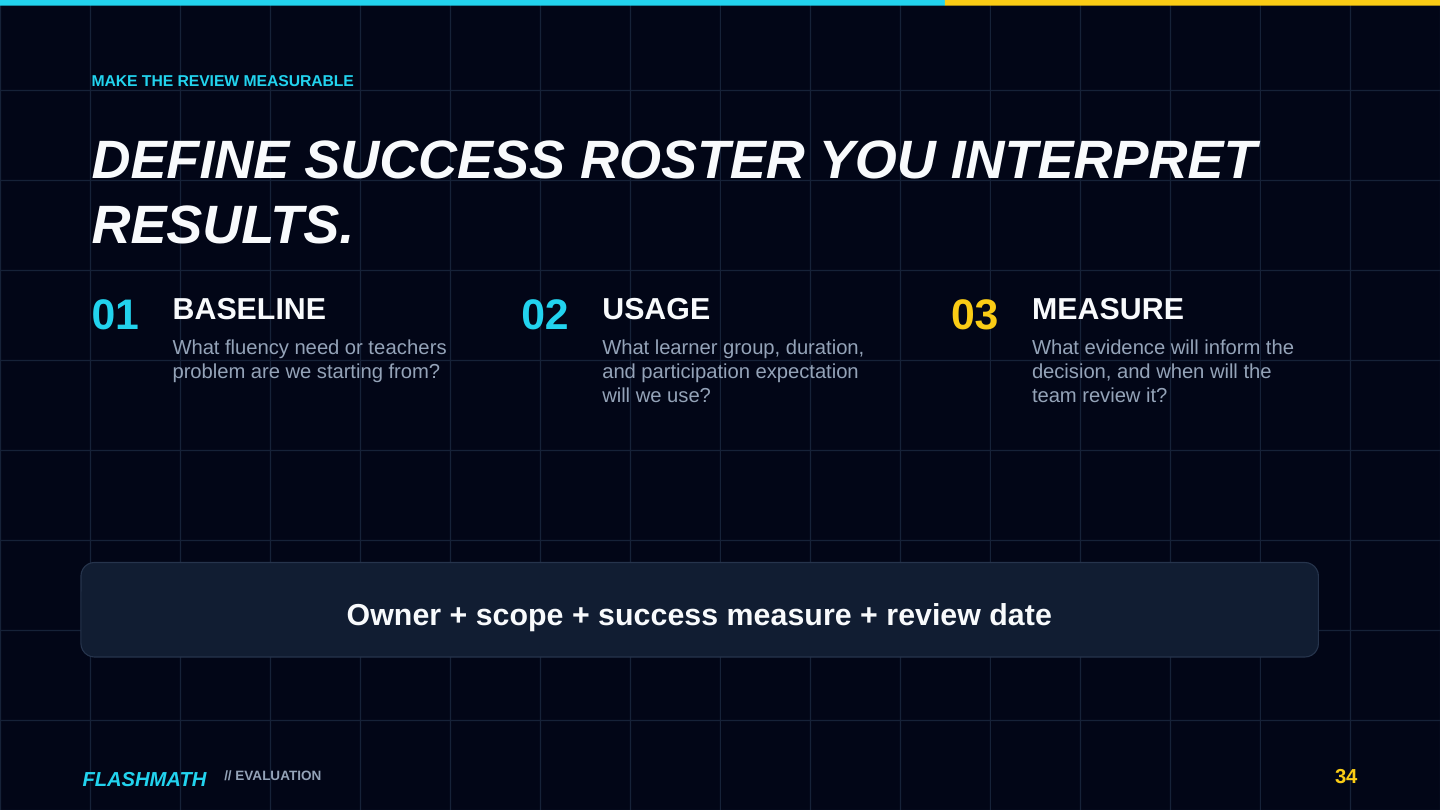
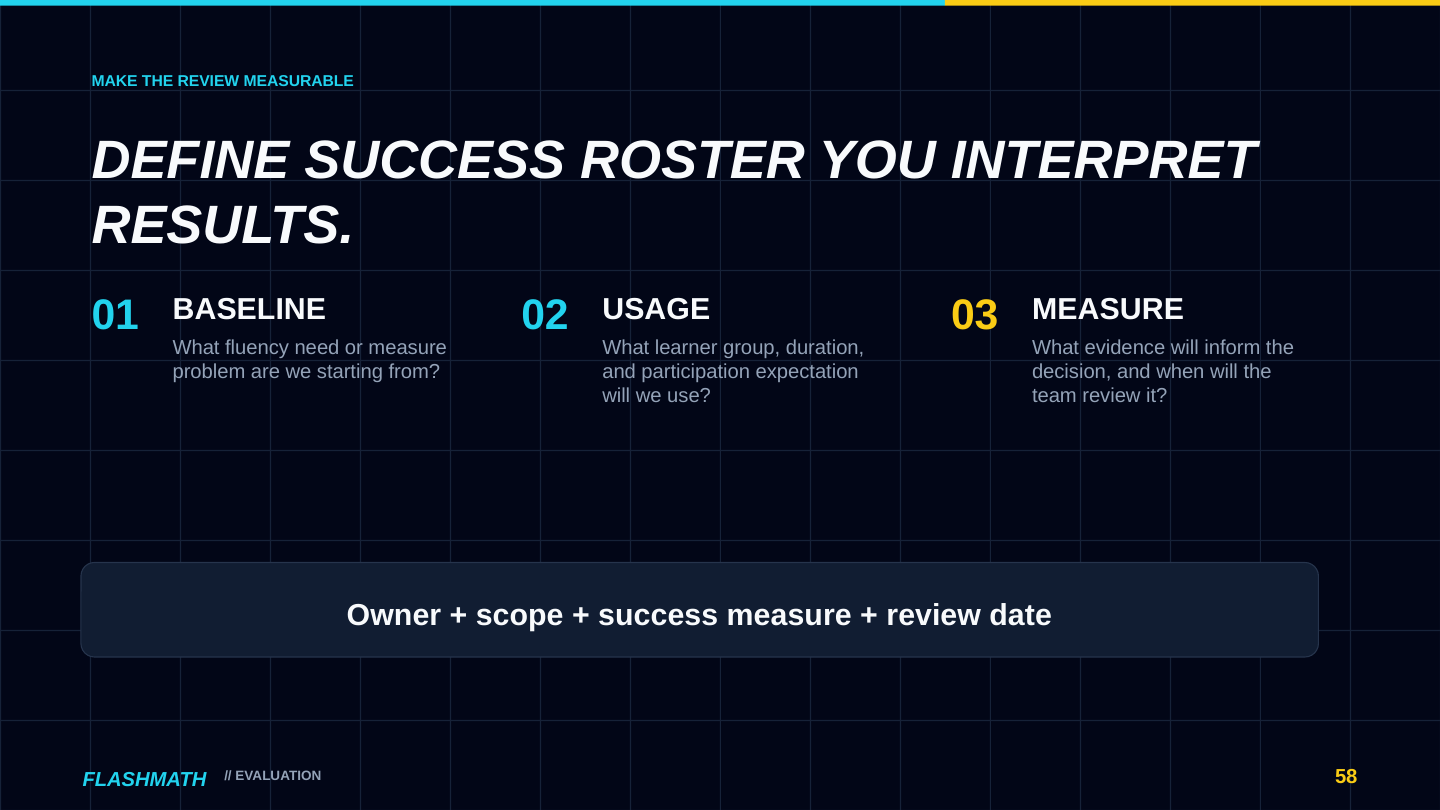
or teachers: teachers -> measure
34: 34 -> 58
